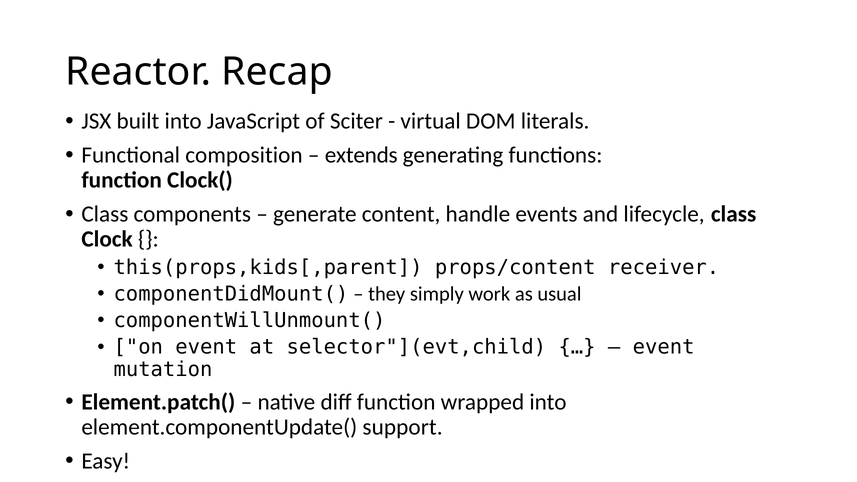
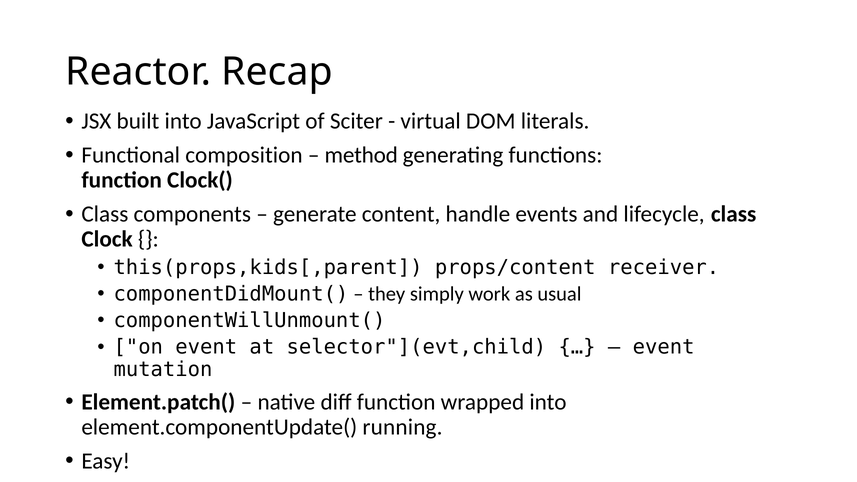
extends: extends -> method
support: support -> running
